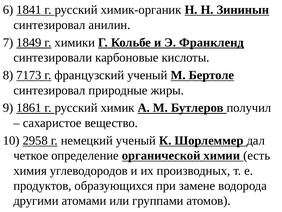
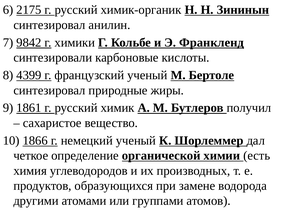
1841: 1841 -> 2175
1849: 1849 -> 9842
7173: 7173 -> 4399
2958: 2958 -> 1866
